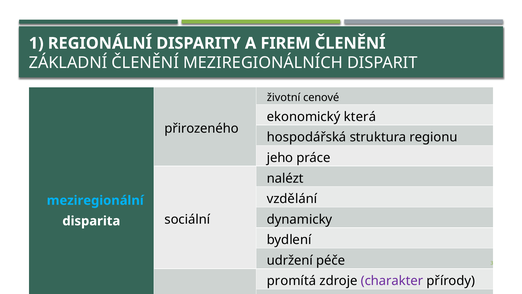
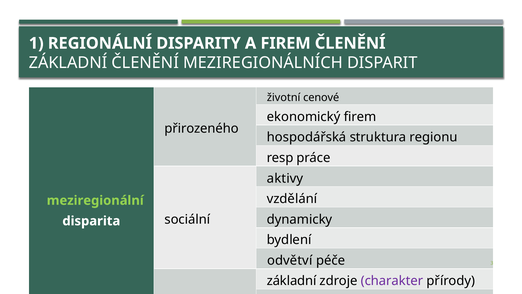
ekonomický která: která -> firem
jeho: jeho -> resp
nalézt: nalézt -> aktivy
meziregionální colour: light blue -> light green
udržení: udržení -> odvětví
promítá at (291, 281): promítá -> základní
